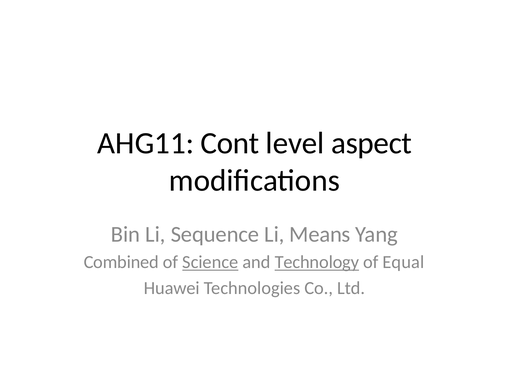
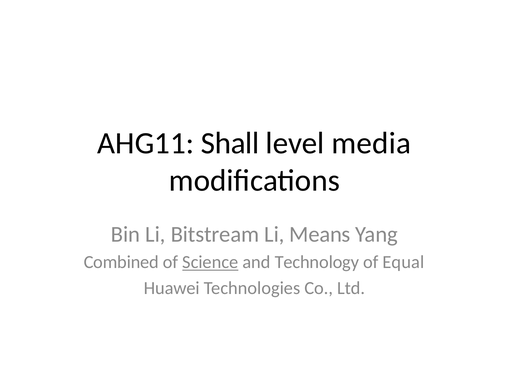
Cont: Cont -> Shall
aspect: aspect -> media
Sequence: Sequence -> Bitstream
Technology underline: present -> none
